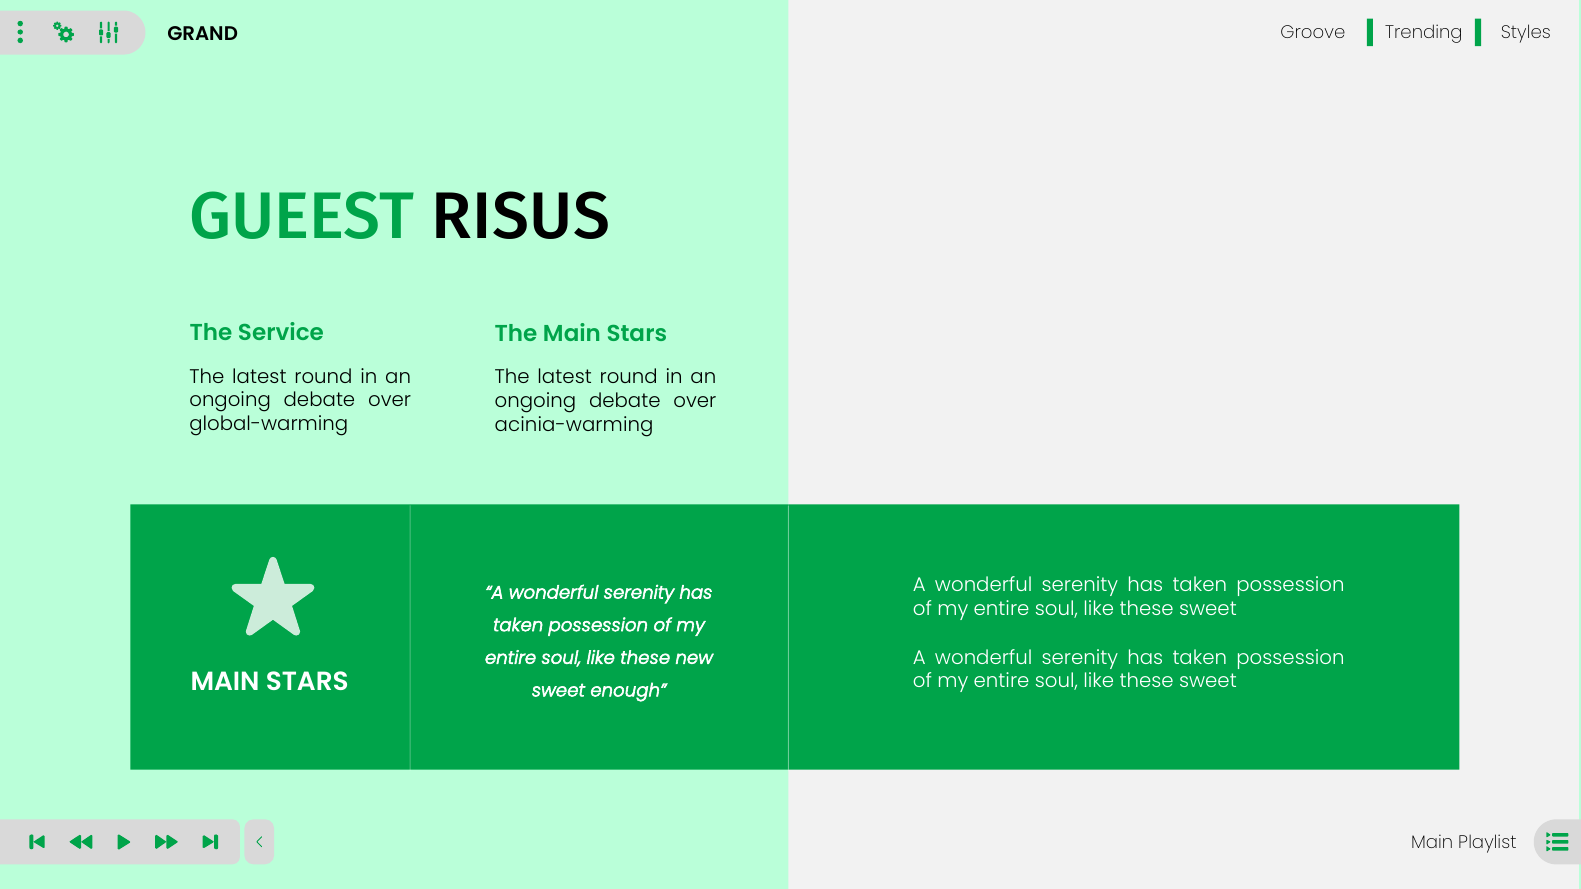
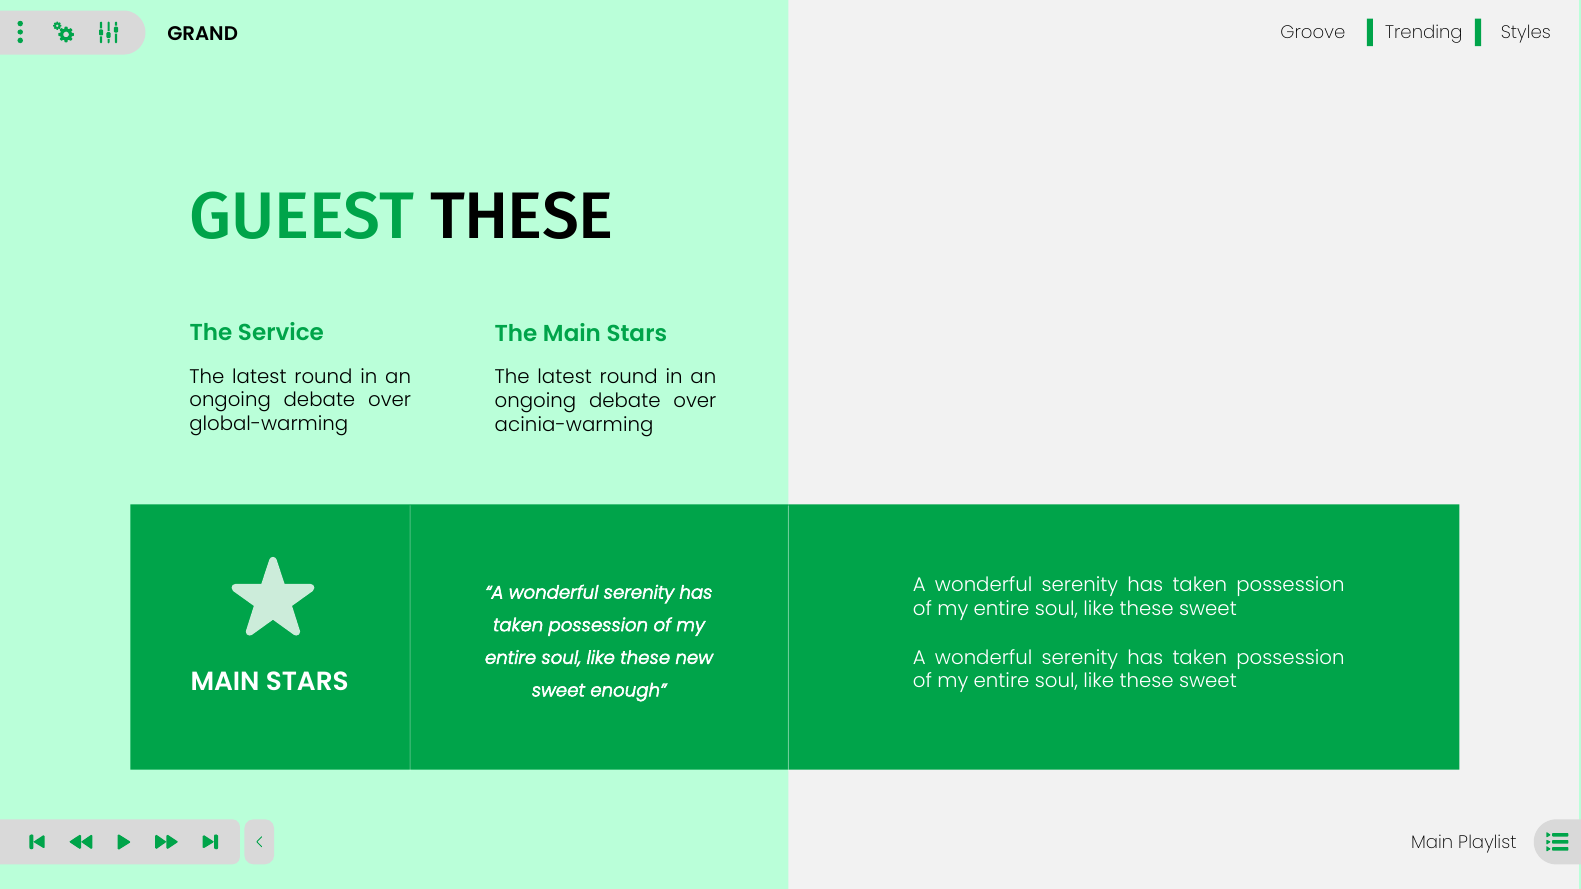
GUEEST RISUS: RISUS -> THESE
